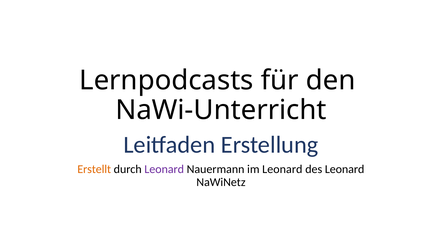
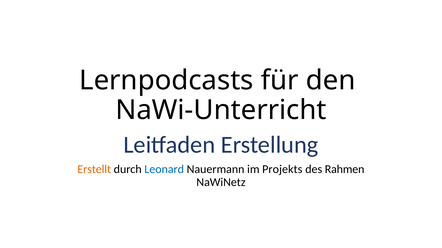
Leonard at (164, 170) colour: purple -> blue
im Leonard: Leonard -> Projekts
des Leonard: Leonard -> Rahmen
